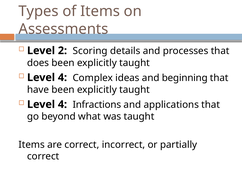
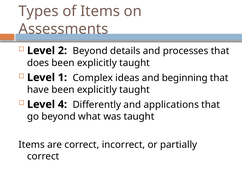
2 Scoring: Scoring -> Beyond
4 at (62, 78): 4 -> 1
Infractions: Infractions -> Differently
